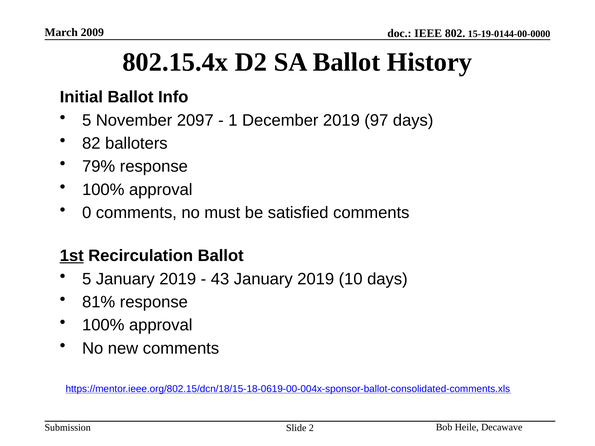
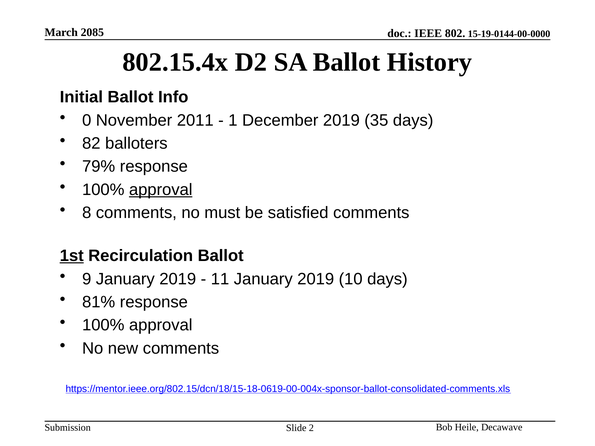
2009: 2009 -> 2085
5 at (87, 120): 5 -> 0
2097: 2097 -> 2011
97: 97 -> 35
approval at (161, 190) underline: none -> present
0: 0 -> 8
5 at (87, 279): 5 -> 9
43: 43 -> 11
